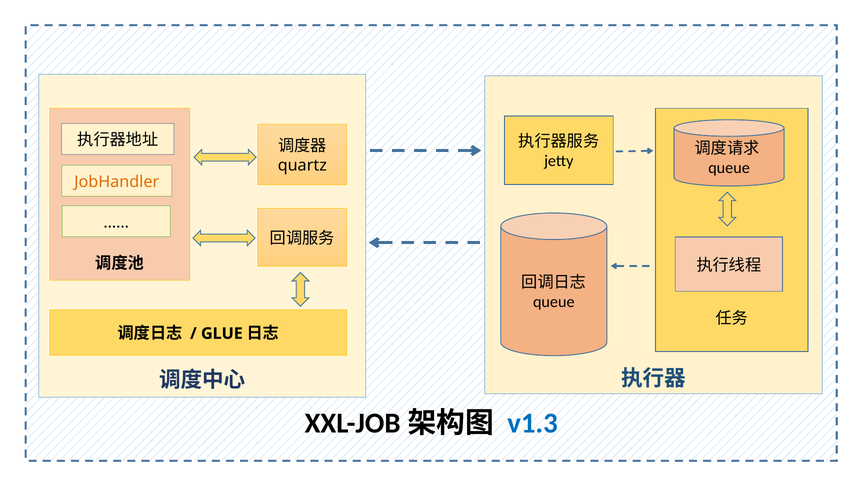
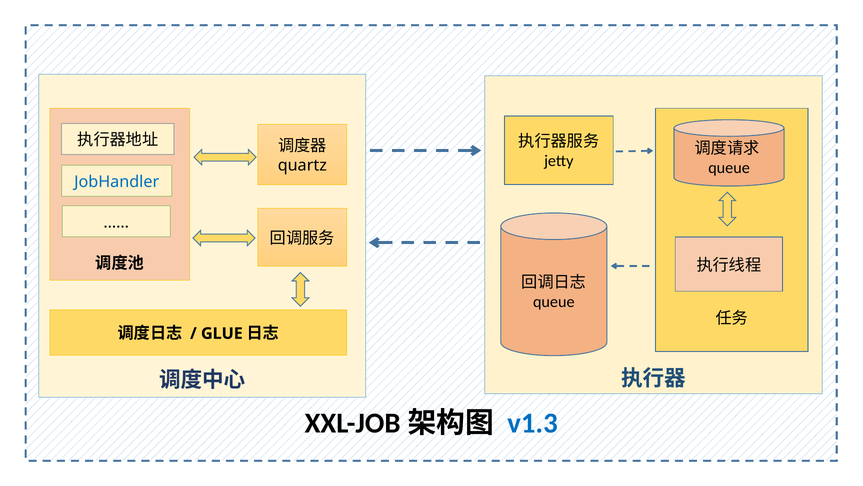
JobHandler colour: orange -> blue
